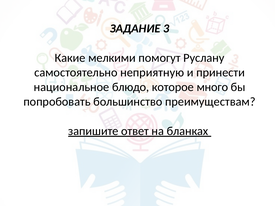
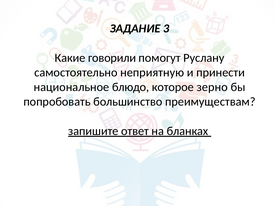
мелкими: мелкими -> говорили
много: много -> зерно
